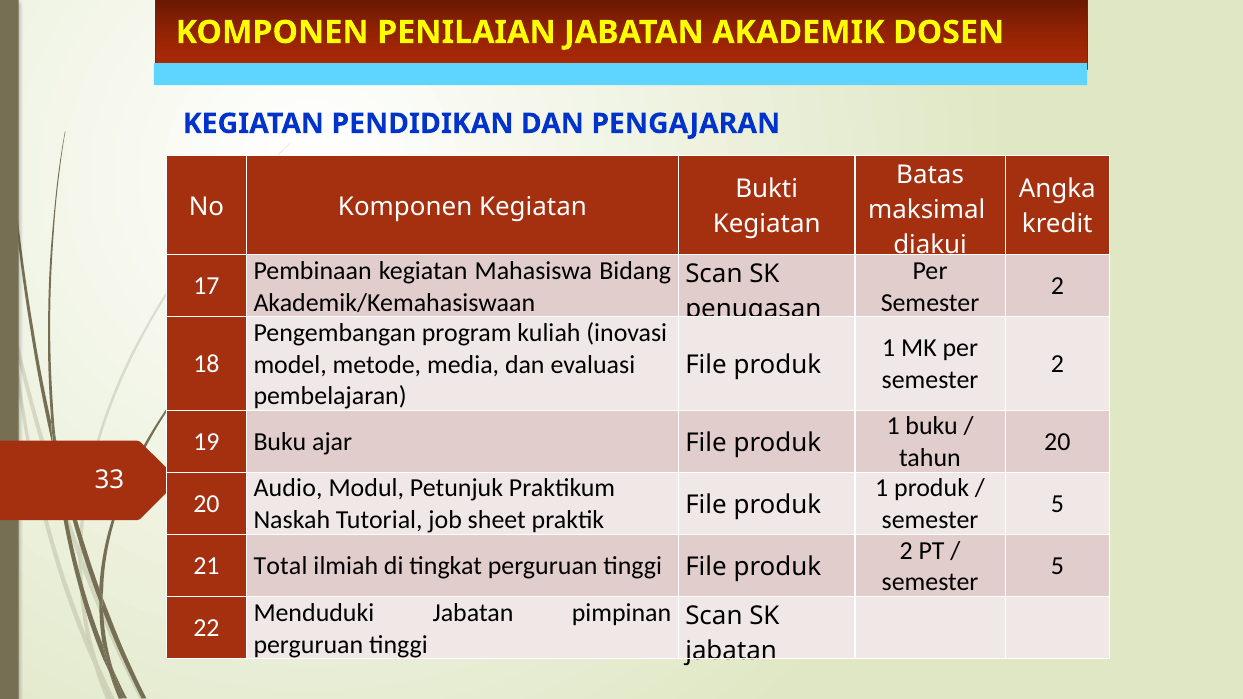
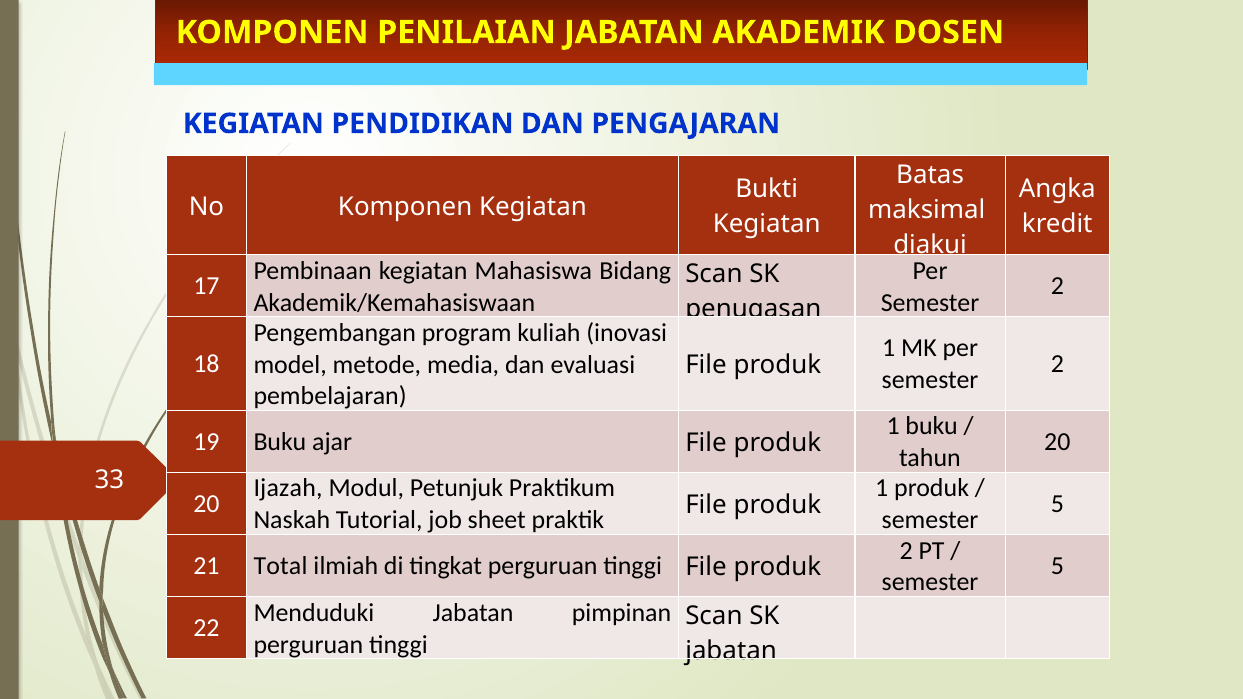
Audio: Audio -> Ijazah
